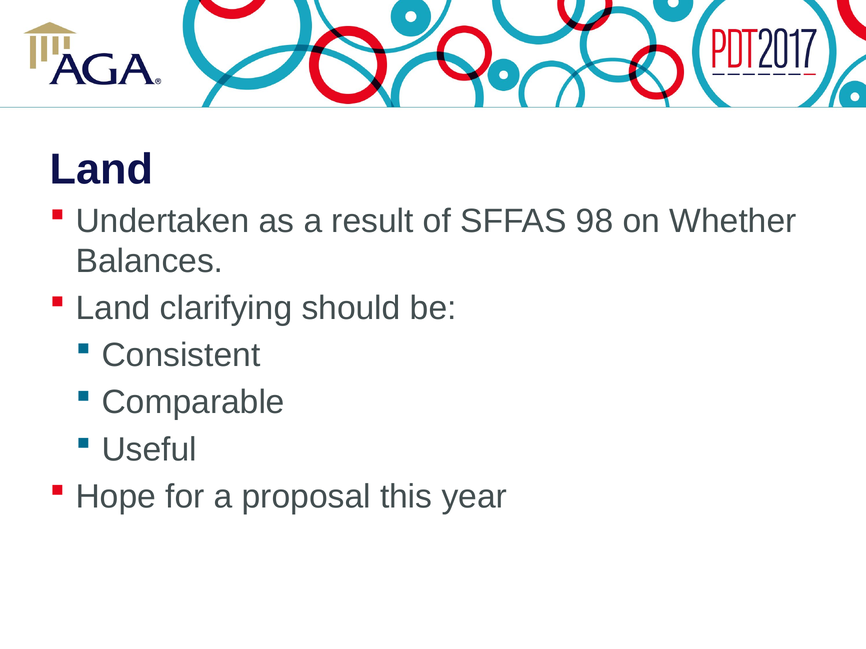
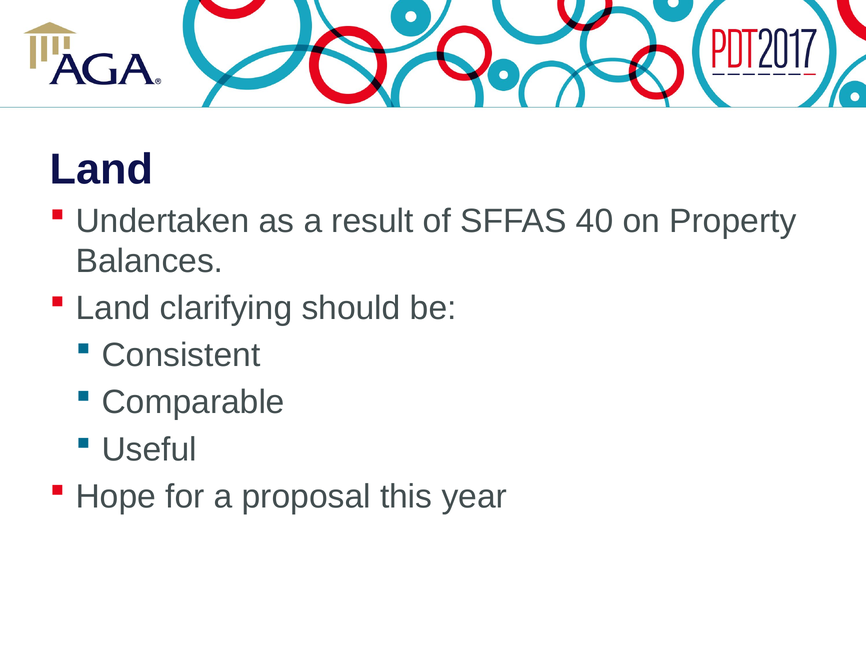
98: 98 -> 40
Whether: Whether -> Property
